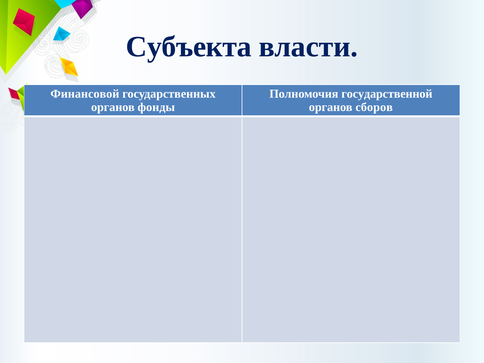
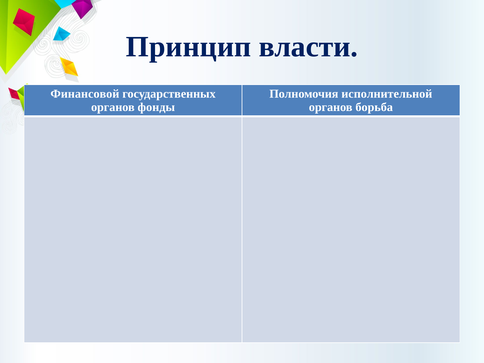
Субъекта: Субъекта -> Принцип
государственной: государственной -> исполнительной
сборов: сборов -> борьба
